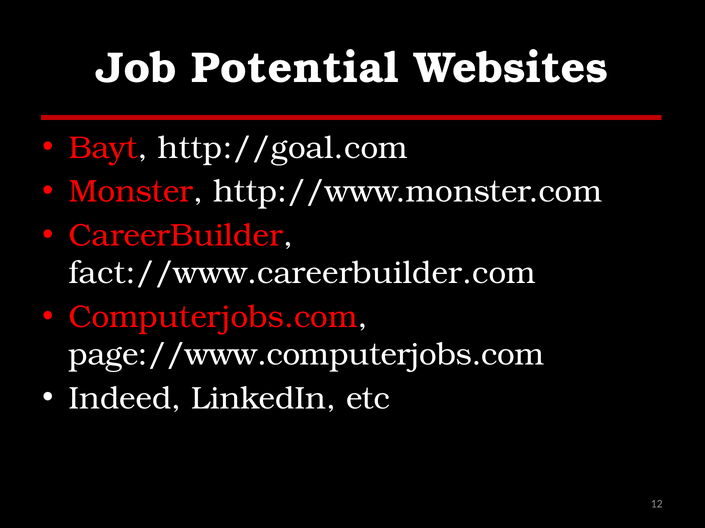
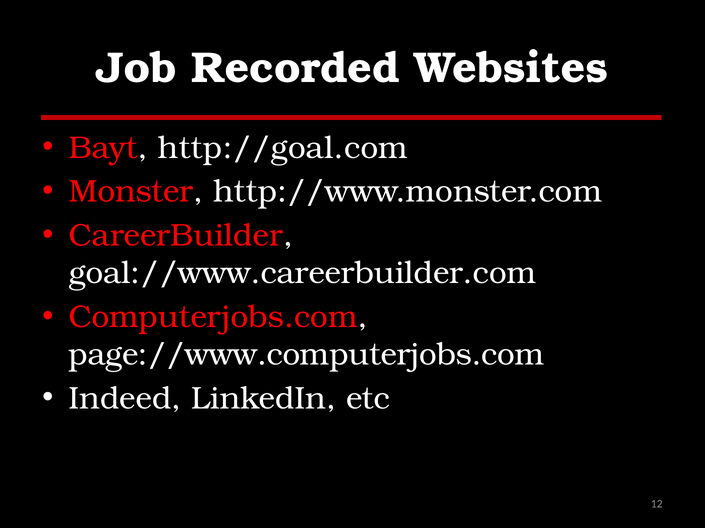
Potential: Potential -> Recorded
fact://www.careerbuilder.com: fact://www.careerbuilder.com -> goal://www.careerbuilder.com
